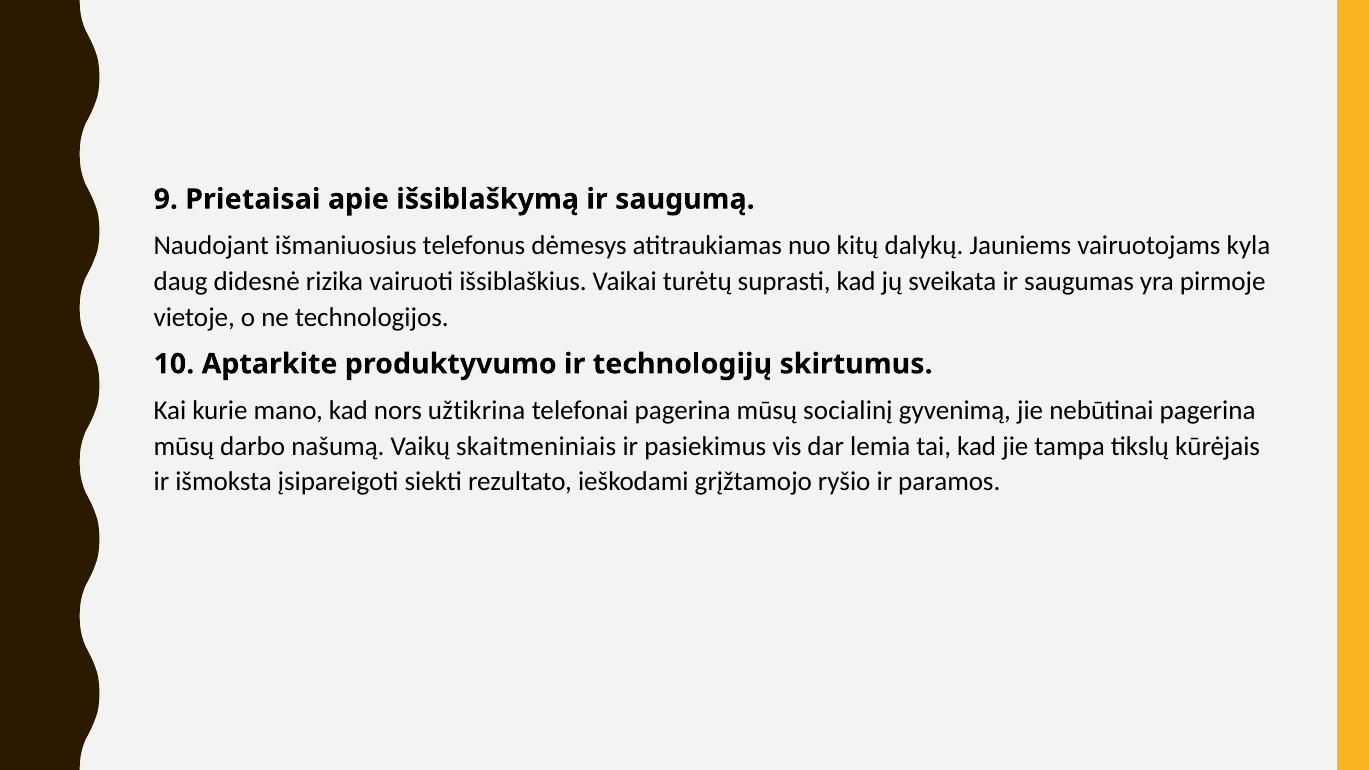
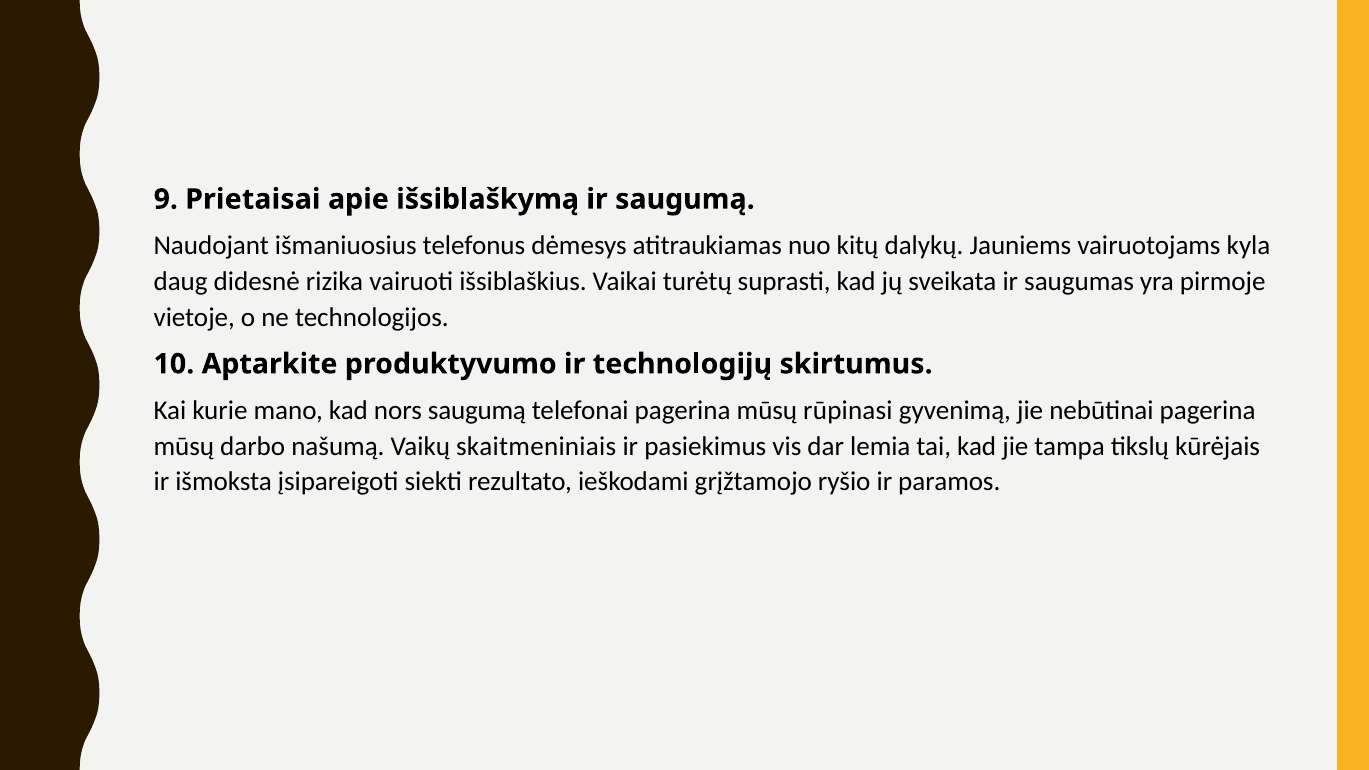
nors užtikrina: užtikrina -> saugumą
socialinį: socialinį -> rūpinasi
